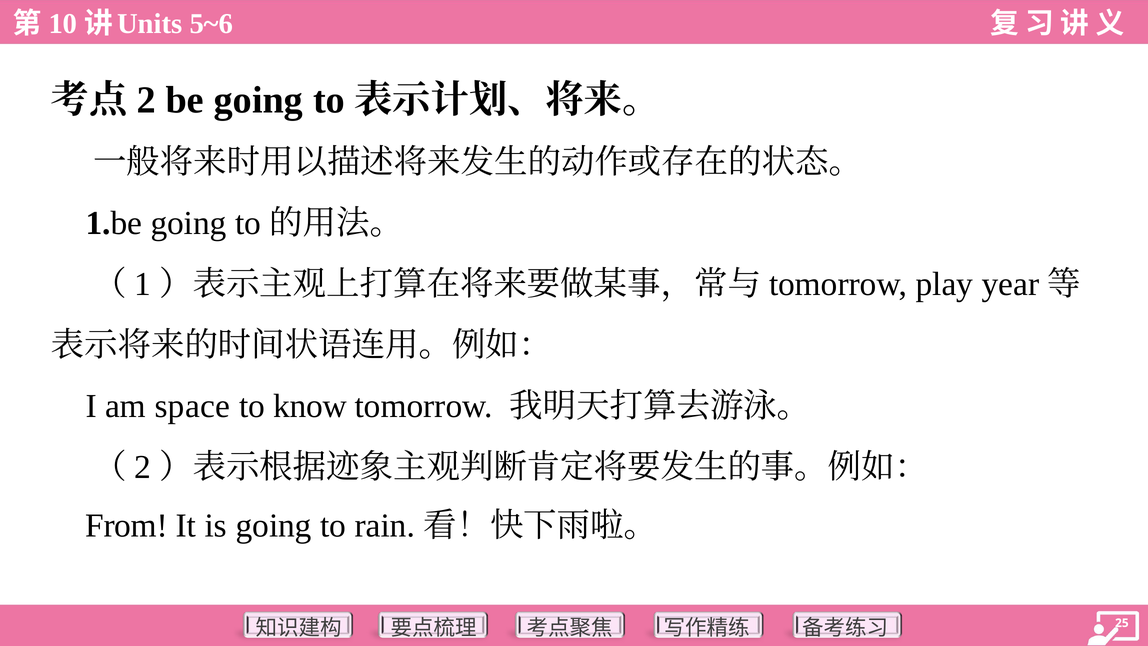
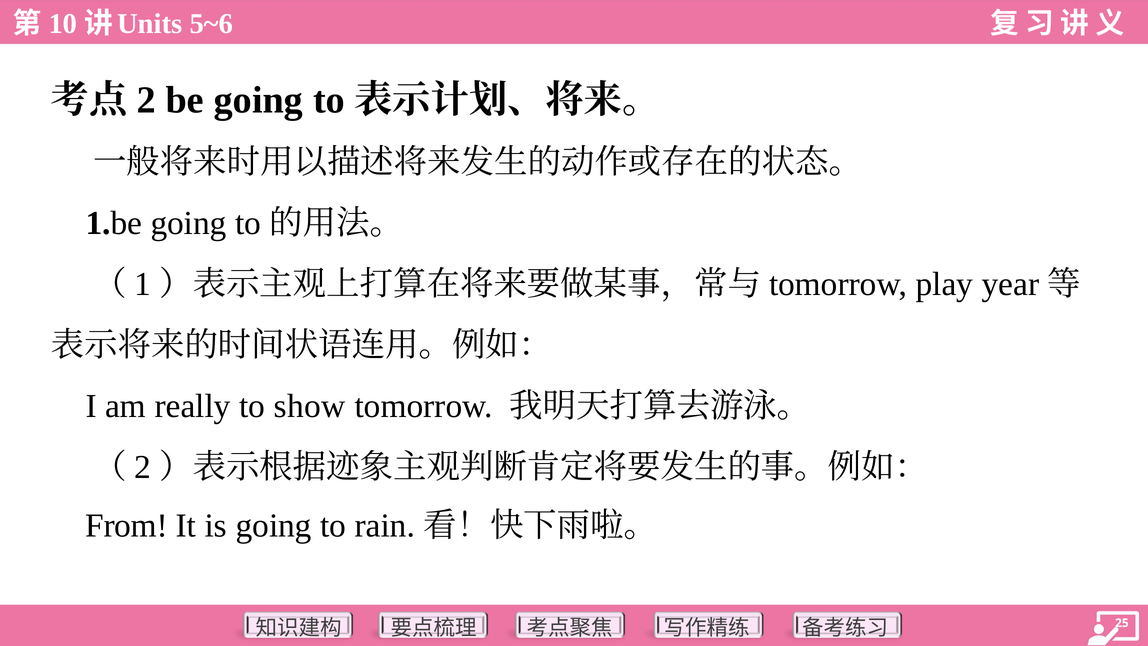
space: space -> really
know: know -> show
